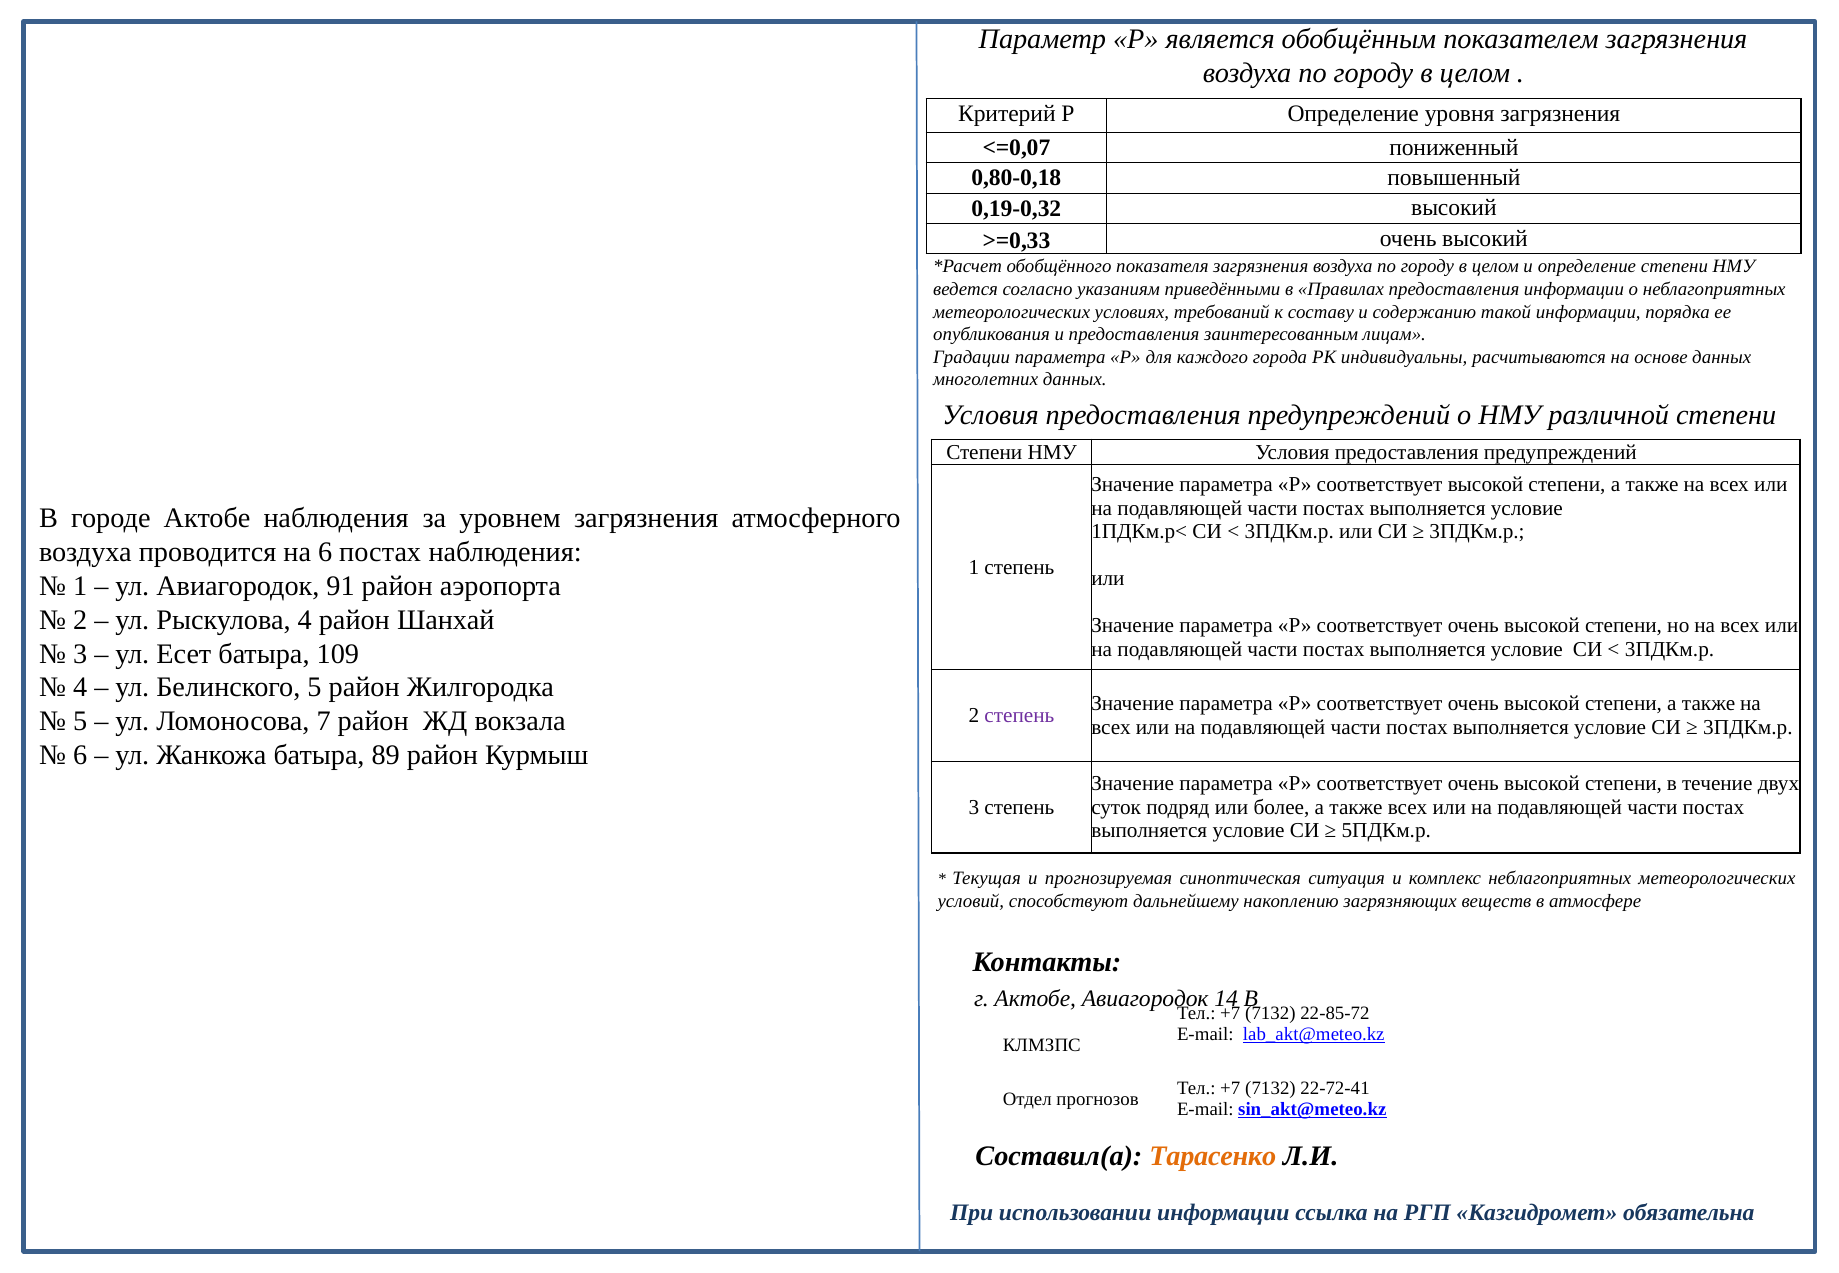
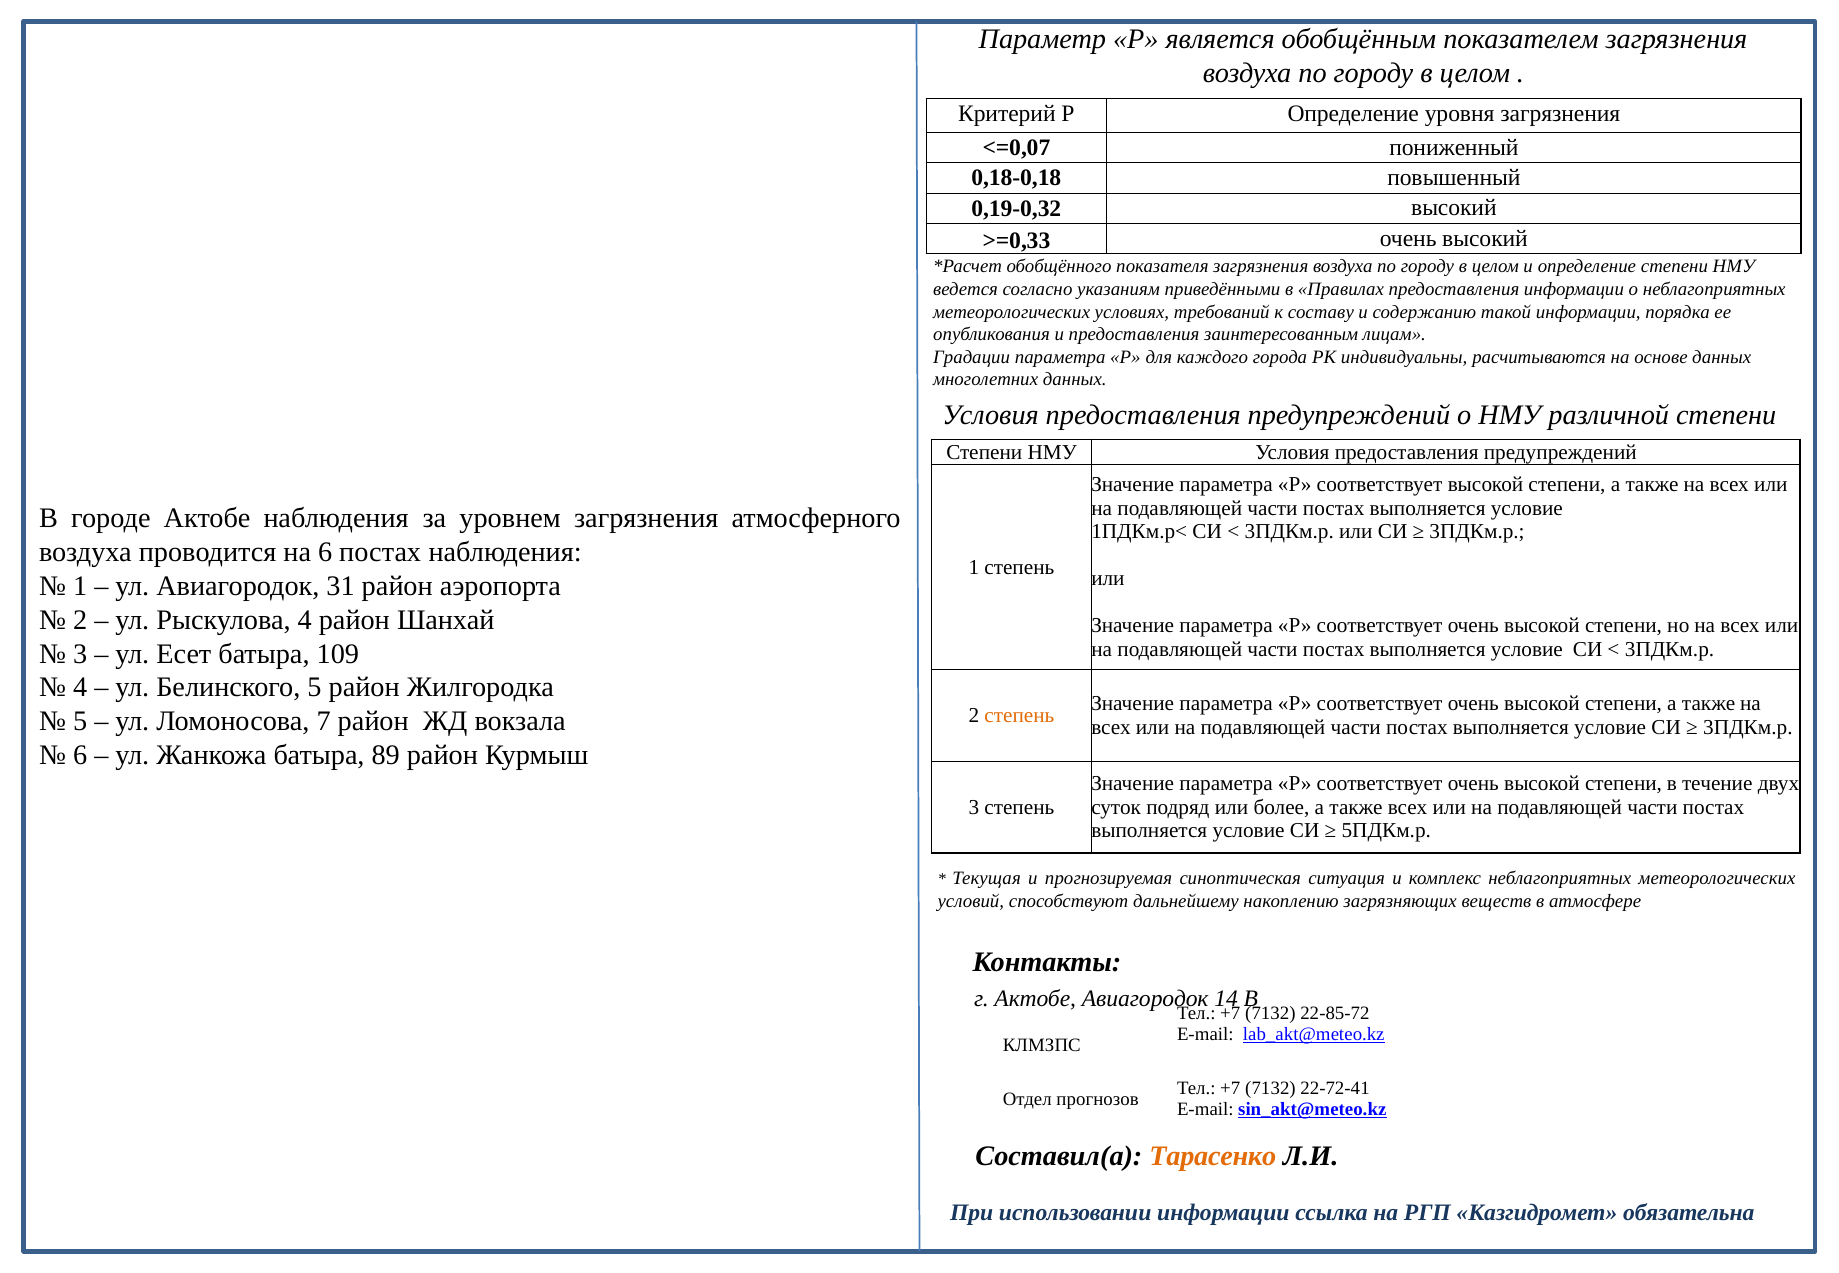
0,80-0,18: 0,80-0,18 -> 0,18-0,18
91: 91 -> 31
степень at (1019, 715) colour: purple -> orange
